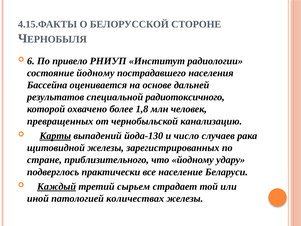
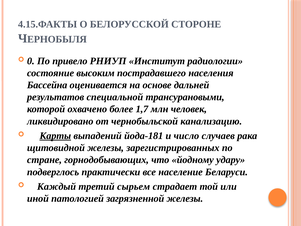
6: 6 -> 0
состояние йодному: йодному -> высоким
радиотоксичного: радиотоксичного -> трансурановыми
1,8: 1,8 -> 1,7
превращенных: превращенных -> ликвидировано
йода-130: йода-130 -> йода-181
приблизительного: приблизительного -> горнодобывающих
Каждый underline: present -> none
количествах: количествах -> загрязненной
